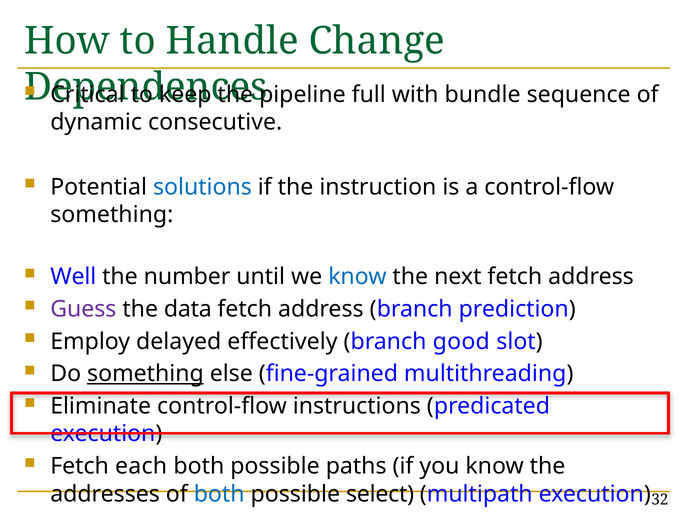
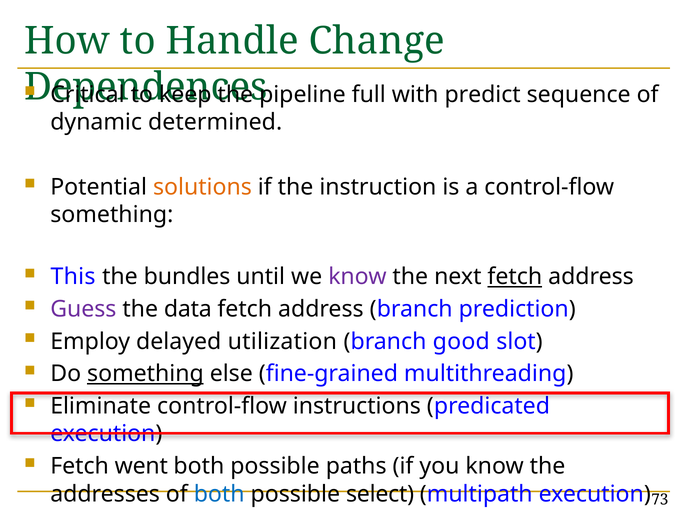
bundle: bundle -> predict
consecutive: consecutive -> determined
solutions colour: blue -> orange
Well: Well -> This
number: number -> bundles
know at (357, 277) colour: blue -> purple
fetch at (515, 277) underline: none -> present
effectively: effectively -> utilization
each: each -> went
32: 32 -> 73
